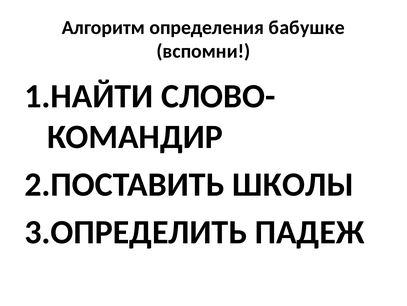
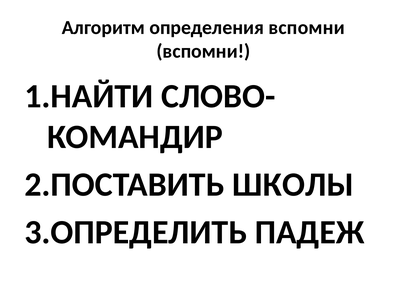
определения бабушке: бабушке -> вспомни
